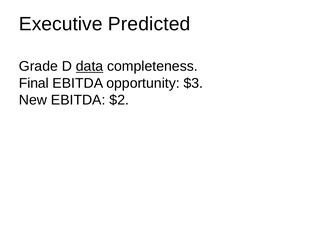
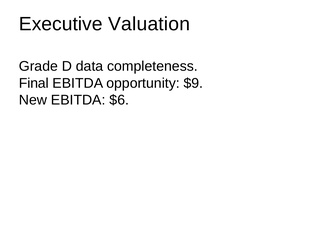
Predicted: Predicted -> Valuation
data underline: present -> none
$3: $3 -> $9
$2: $2 -> $6
